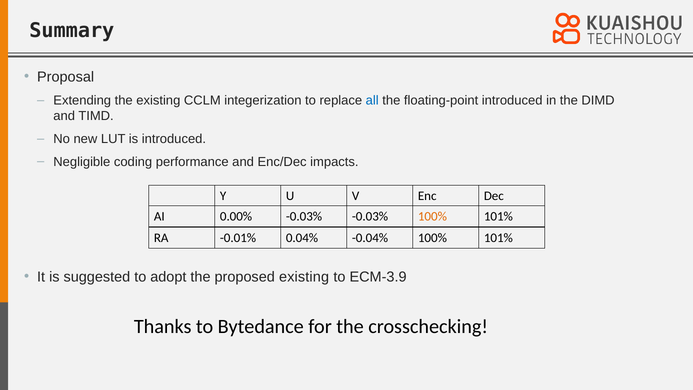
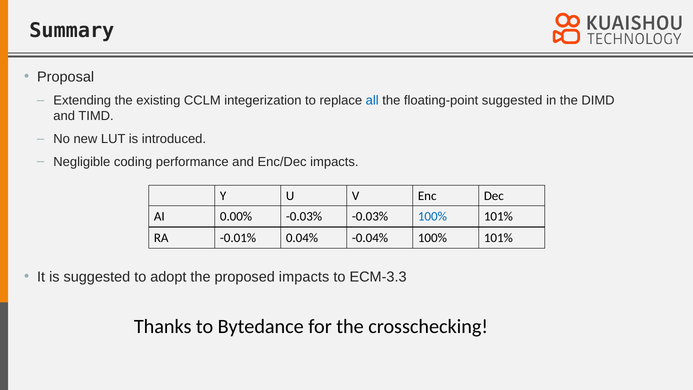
floating-point introduced: introduced -> suggested
100% at (432, 217) colour: orange -> blue
proposed existing: existing -> impacts
ECM-3.9: ECM-3.9 -> ECM-3.3
